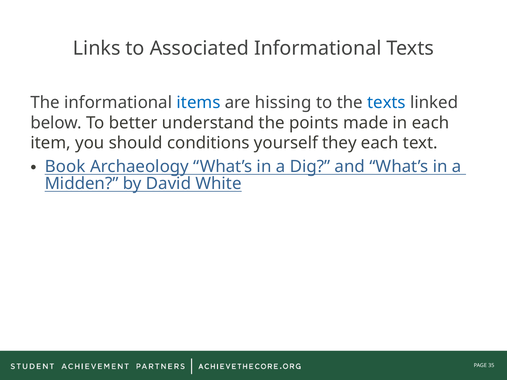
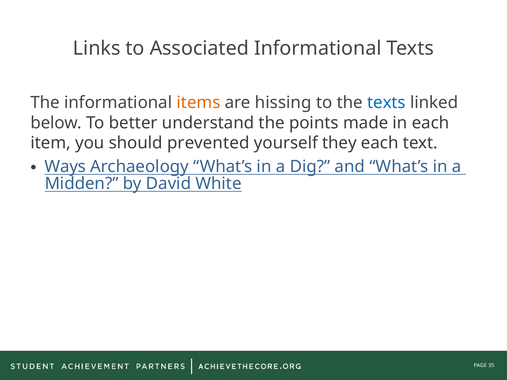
items colour: blue -> orange
conditions: conditions -> prevented
Book: Book -> Ways
